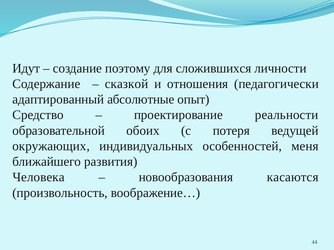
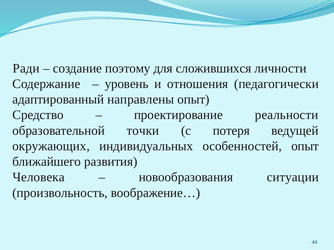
Идут: Идут -> Ради
сказкой: сказкой -> уровень
абсолютные: абсолютные -> направлены
обоих: обоих -> точки
особенностей меня: меня -> опыт
касаются: касаются -> ситуации
